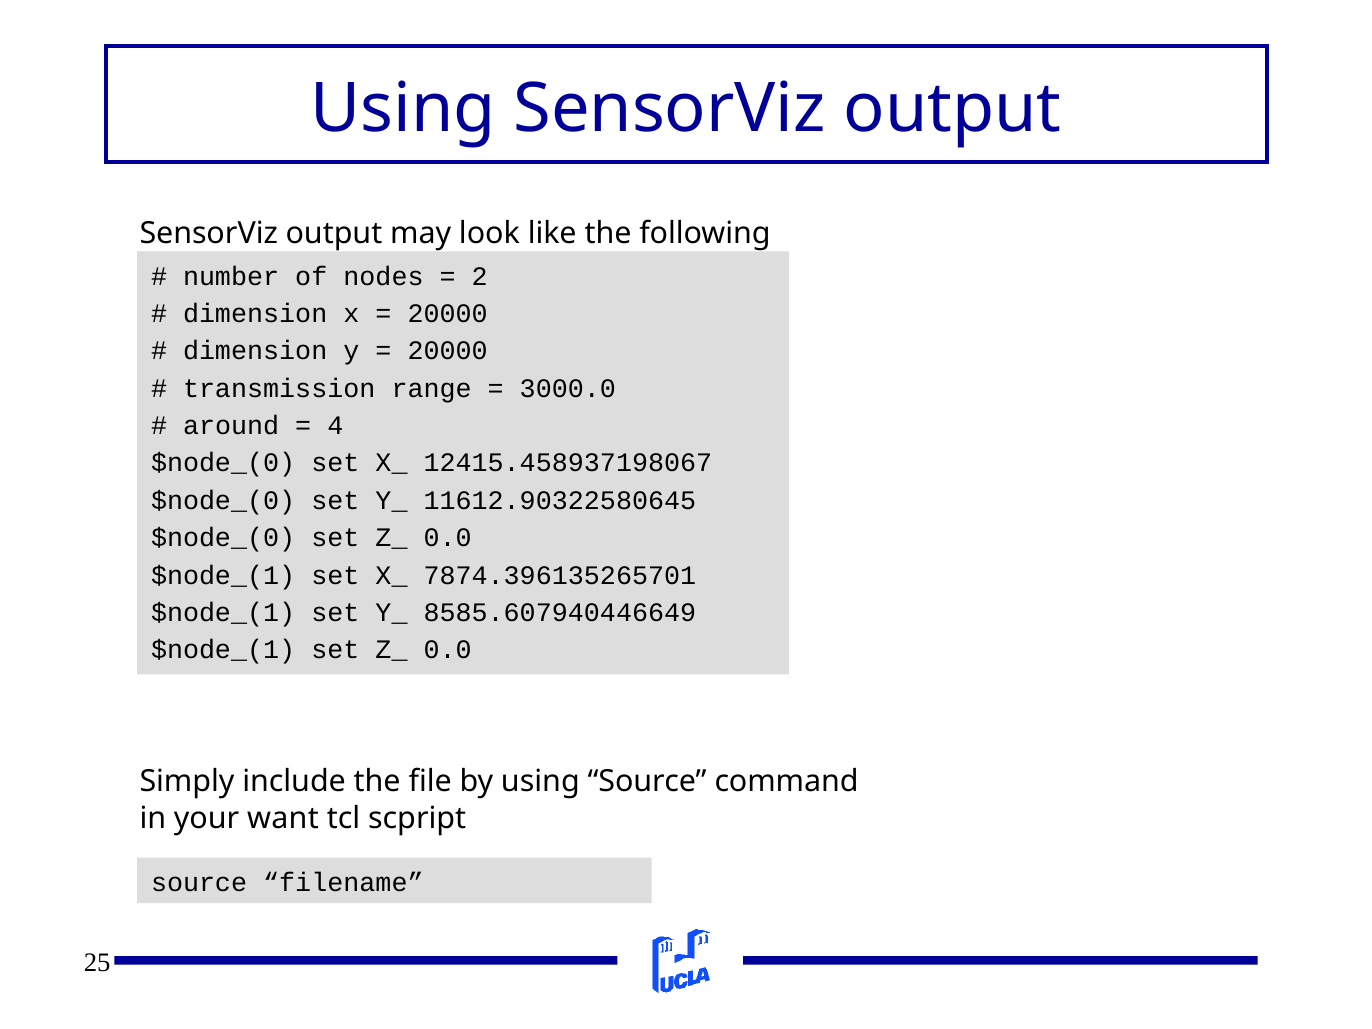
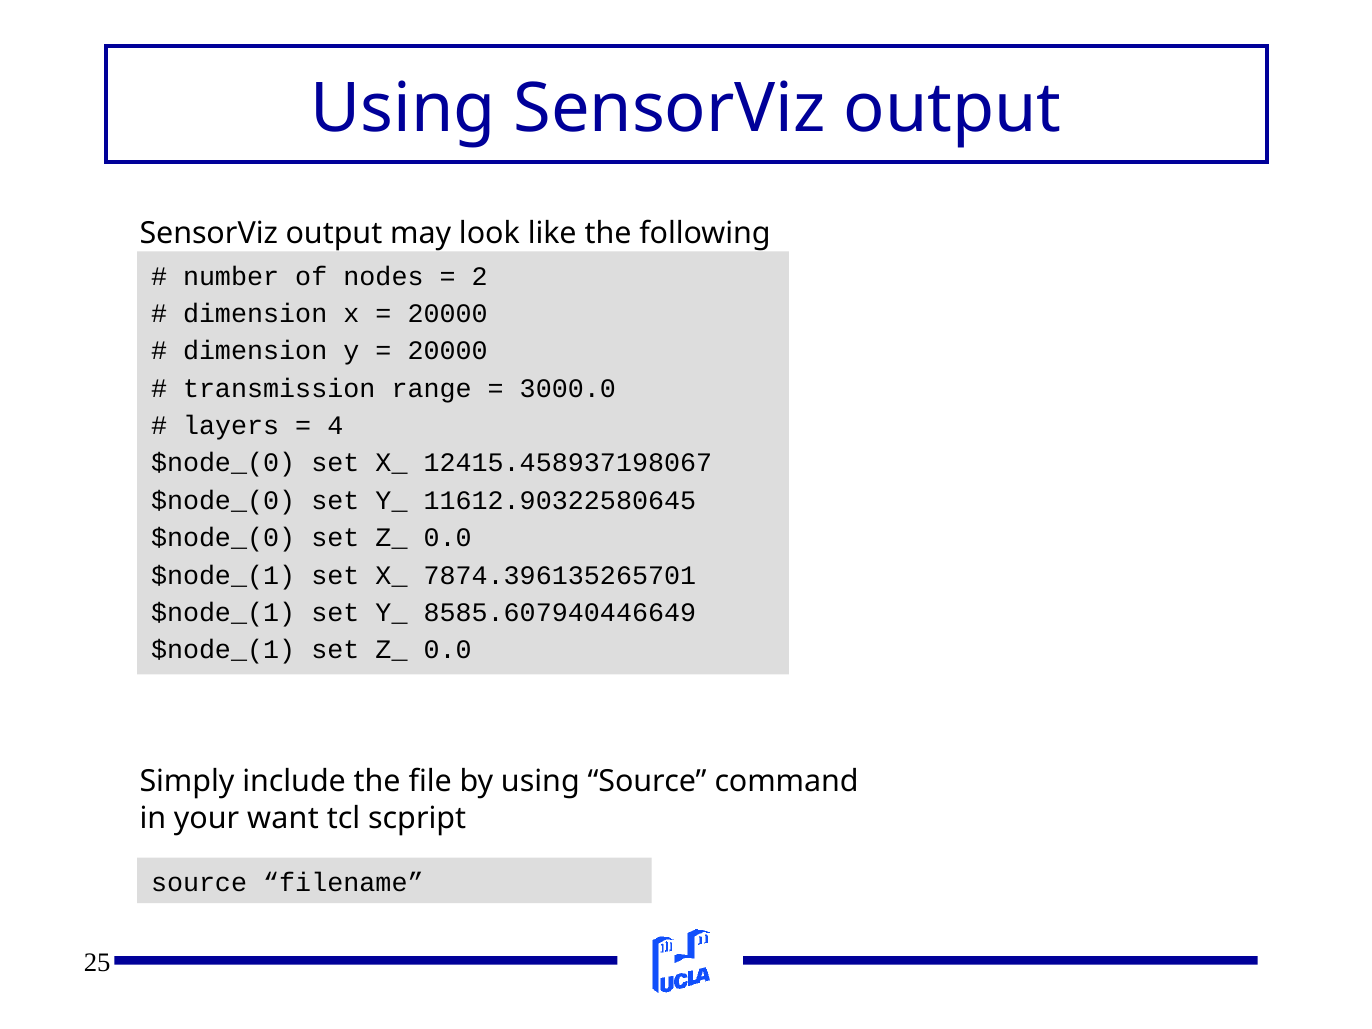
around: around -> layers
